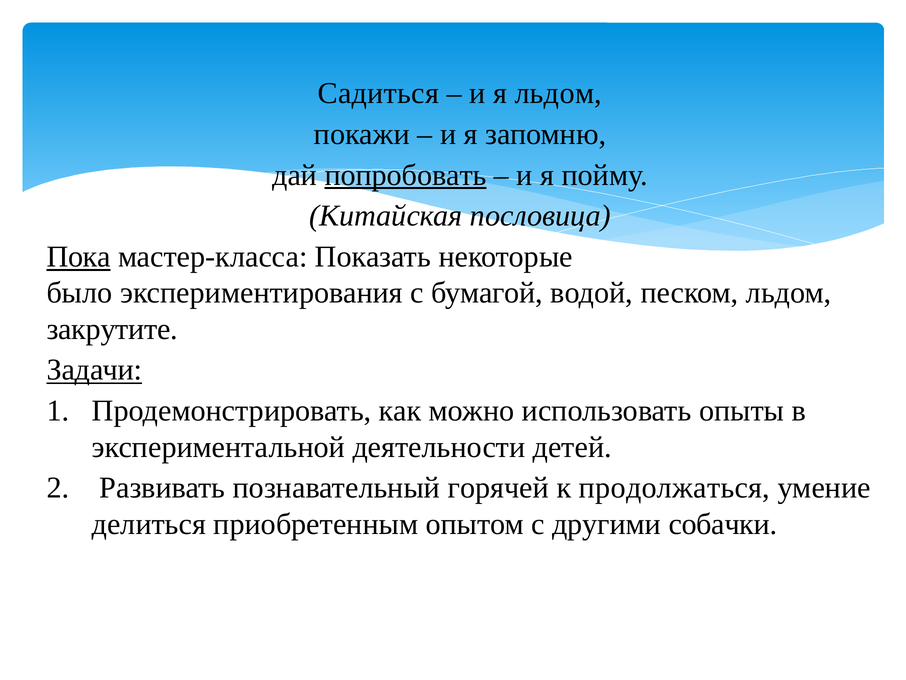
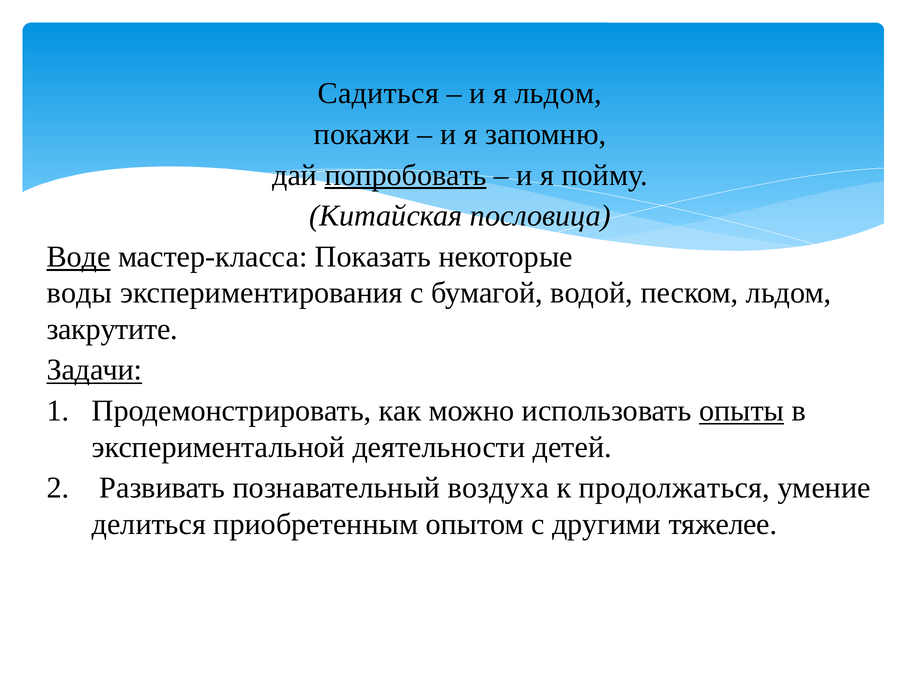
Пока: Пока -> Воде
было: было -> воды
опыты underline: none -> present
горячей: горячей -> воздуха
собачки: собачки -> тяжелее
